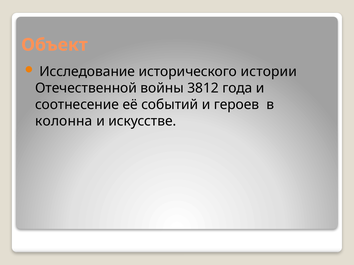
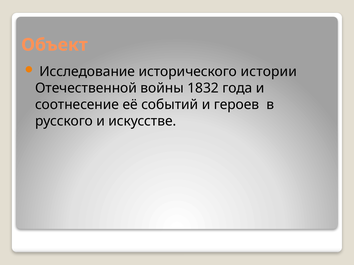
3812: 3812 -> 1832
колонна: колонна -> русского
